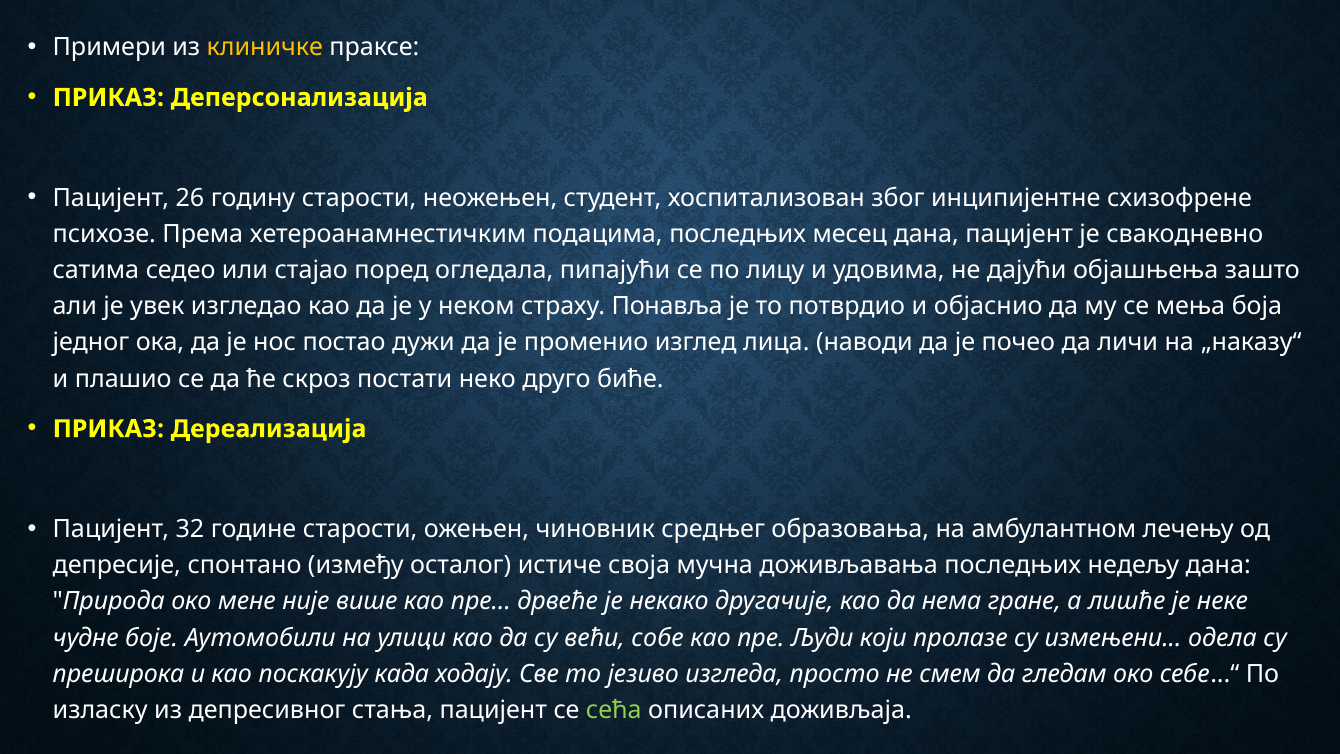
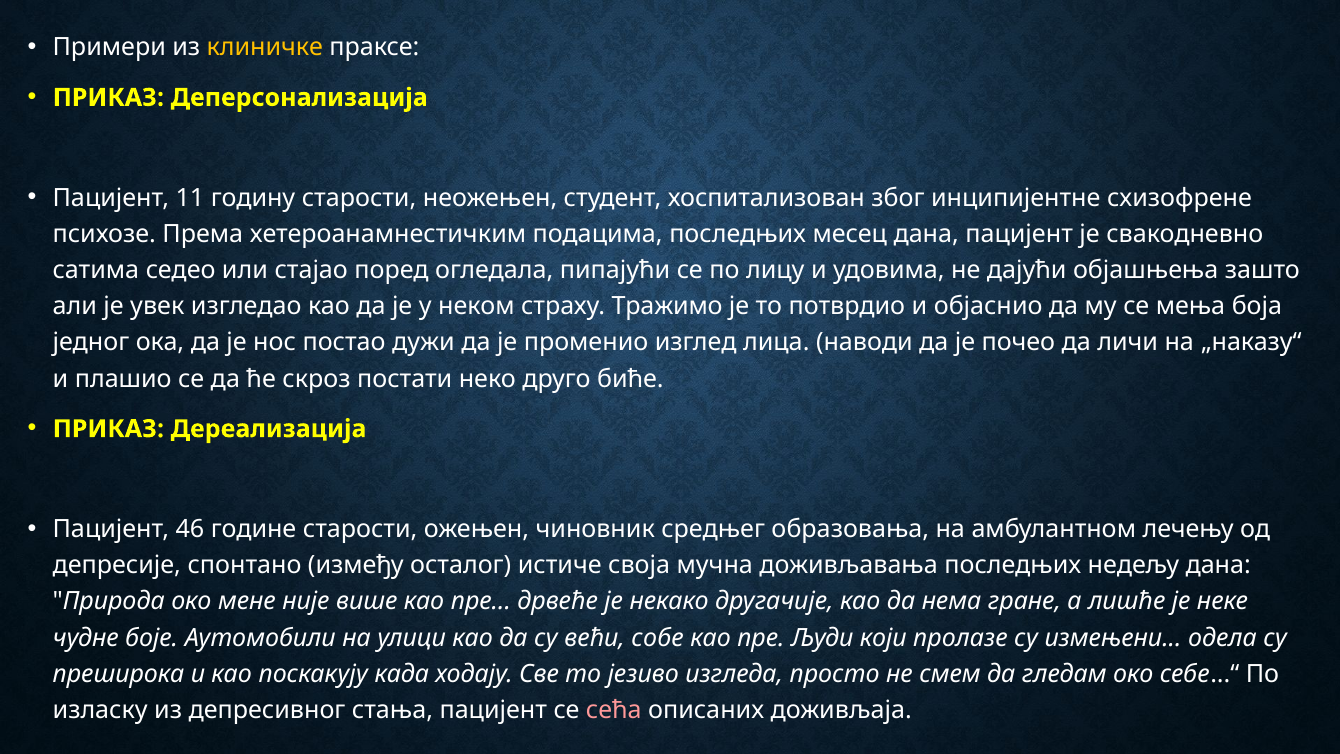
26: 26 -> 11
Понавља: Понавља -> Тражимо
32: 32 -> 46
сећа colour: light green -> pink
